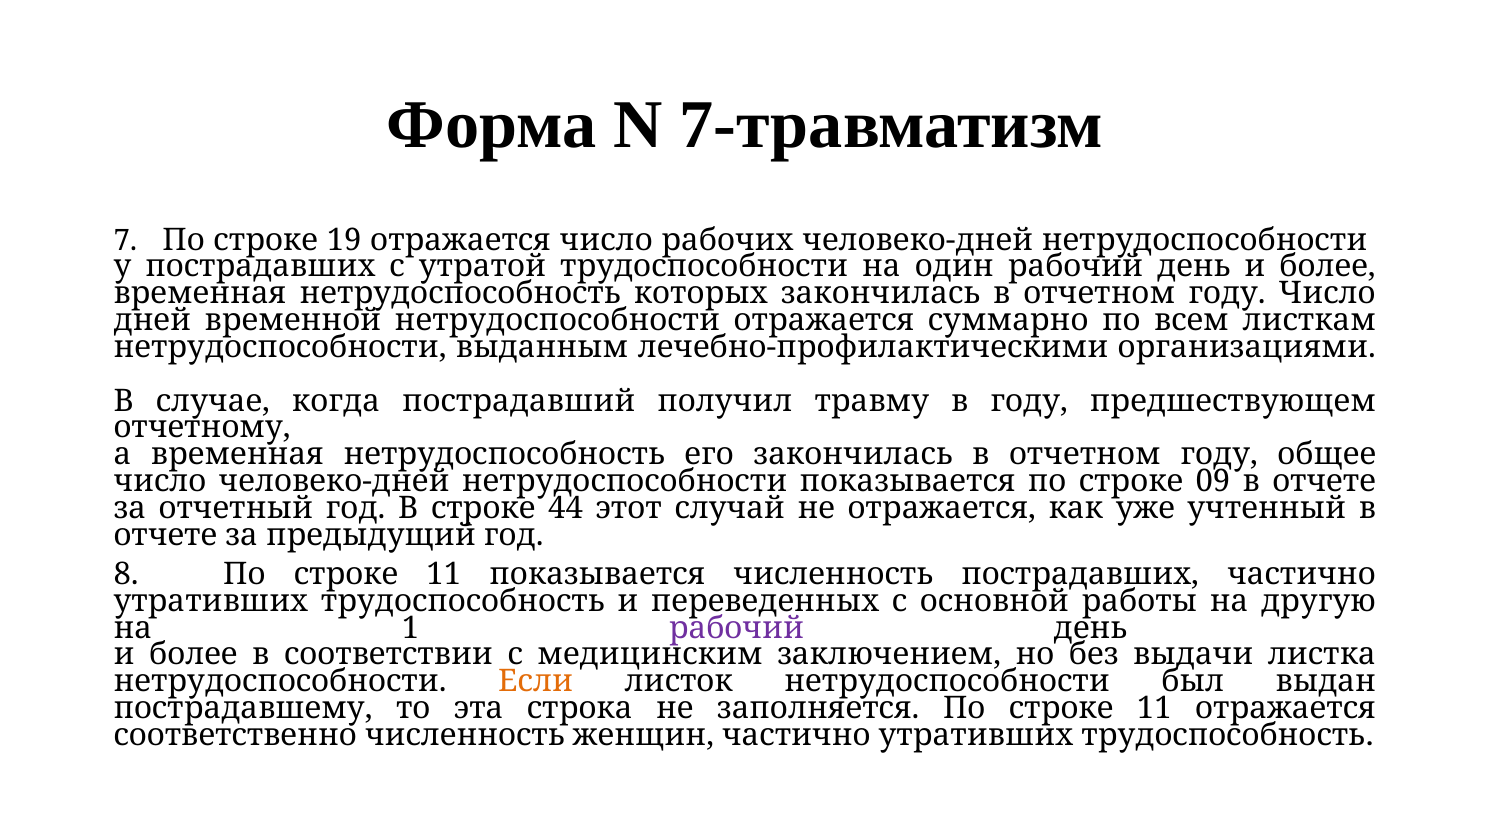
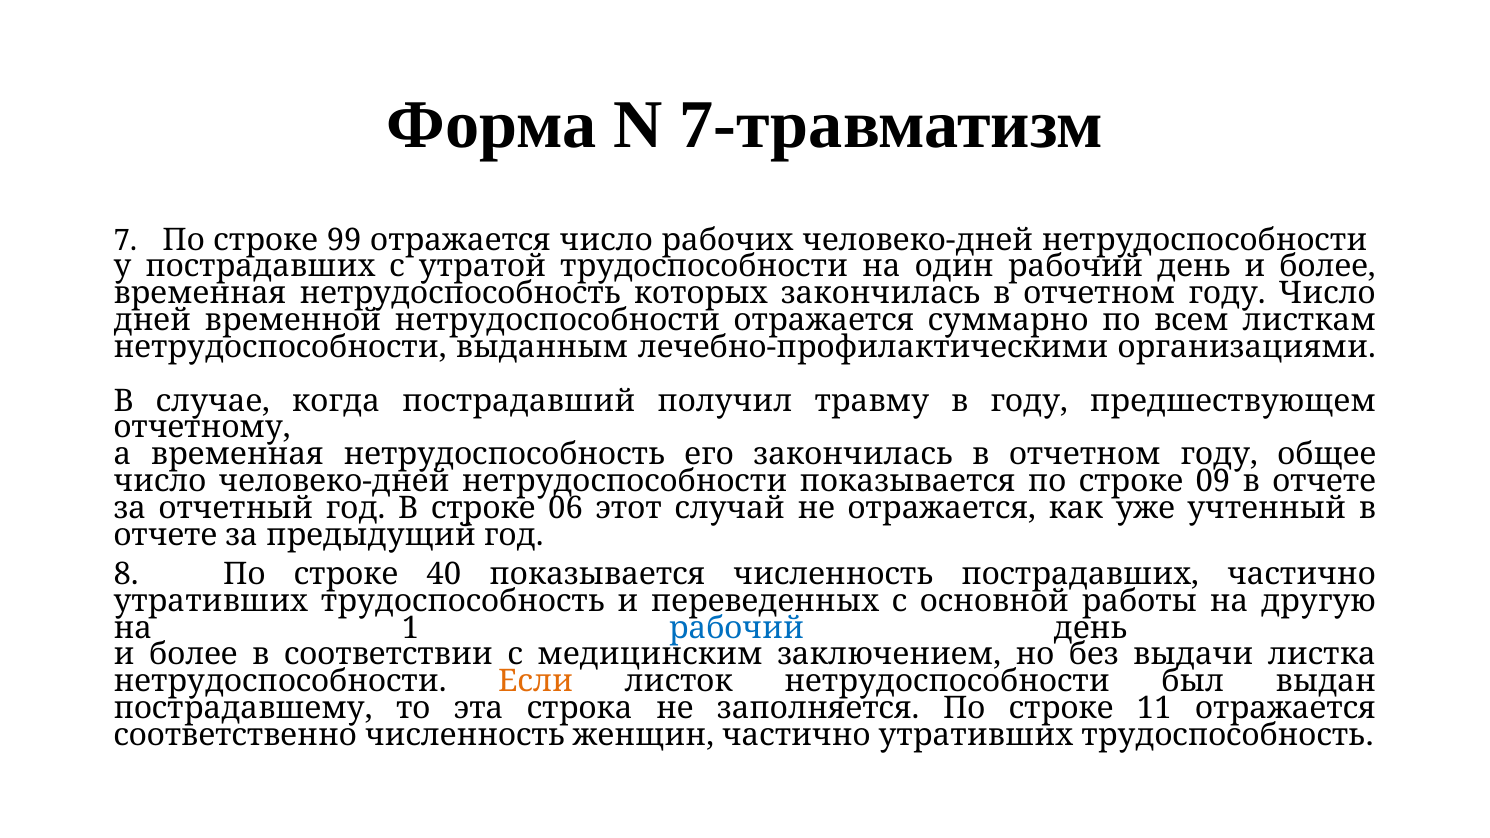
19: 19 -> 99
44: 44 -> 06
8 По строке 11: 11 -> 40
рабочий at (736, 628) colour: purple -> blue
